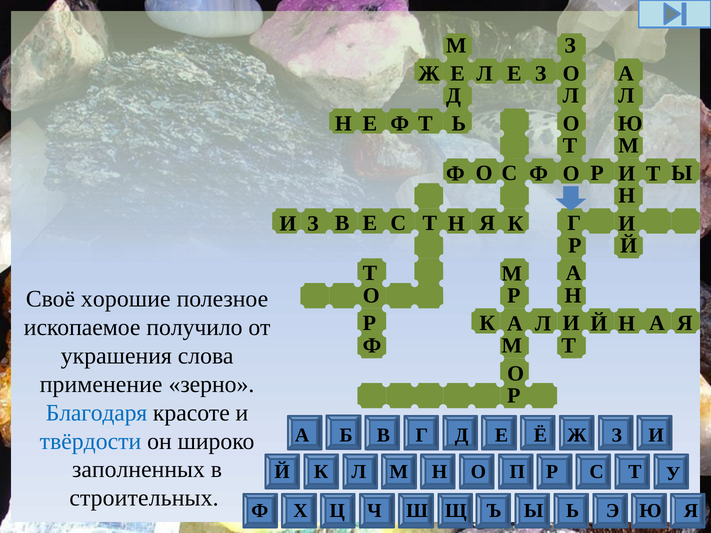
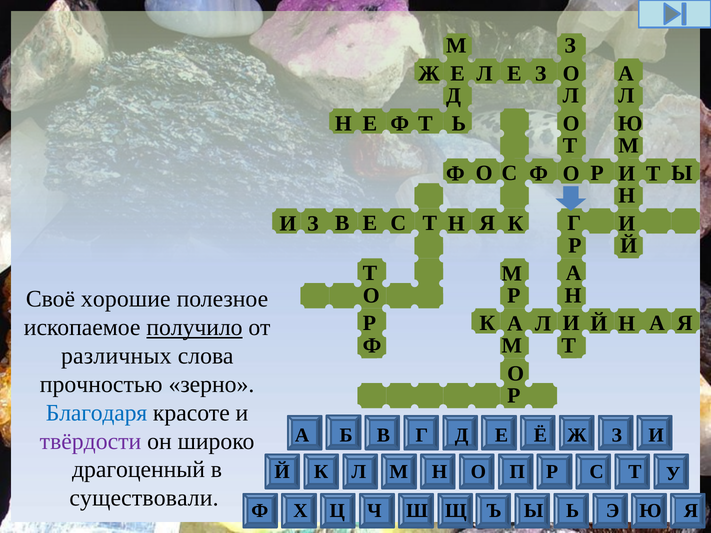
получило underline: none -> present
украшения: украшения -> различных
применение: применение -> прочностью
твёрдости colour: blue -> purple
заполненных: заполненных -> драгоценный
строительных: строительных -> существовали
